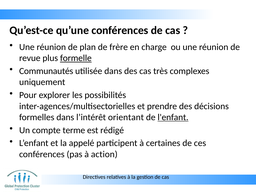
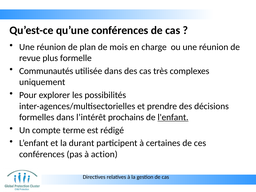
frère: frère -> mois
formelle underline: present -> none
orientant: orientant -> prochains
appelé: appelé -> durant
